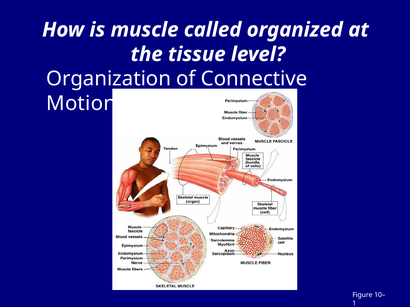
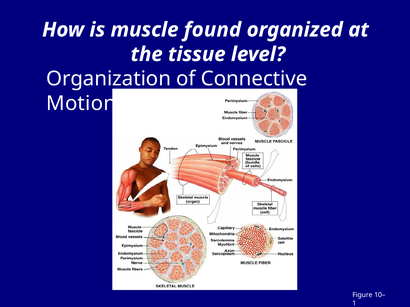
called: called -> found
